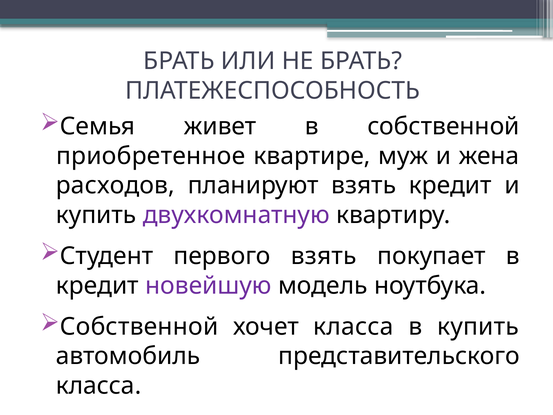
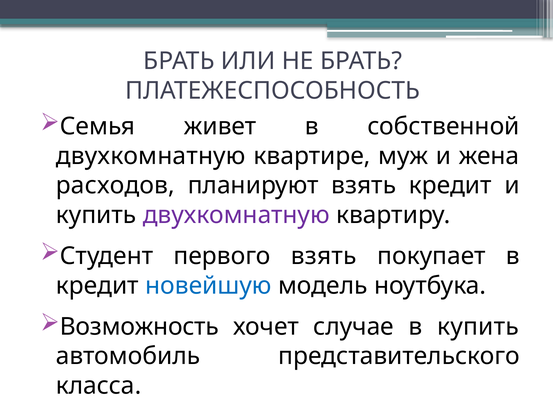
приобретенное at (151, 156): приобретенное -> двухкомнатную
новейшую colour: purple -> blue
Собственной at (139, 326): Собственной -> Возможность
хочет класса: класса -> случае
